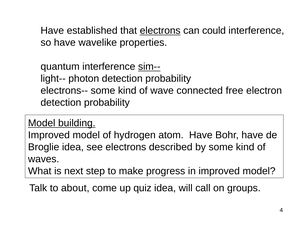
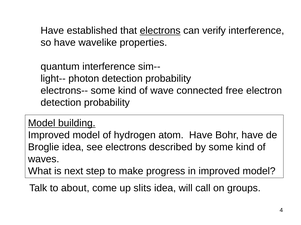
could: could -> verify
sim-- underline: present -> none
quiz: quiz -> slits
